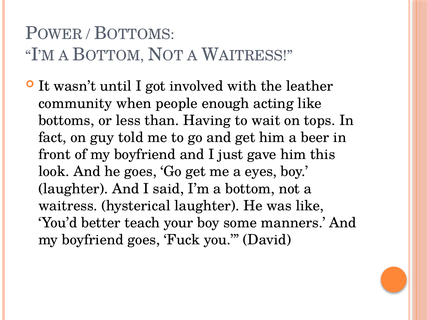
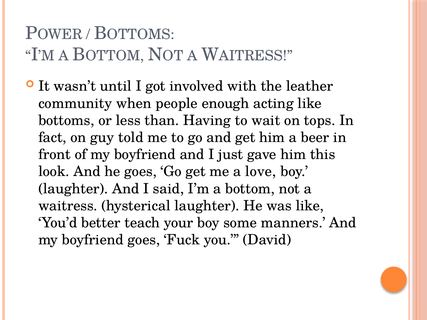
eyes: eyes -> love
